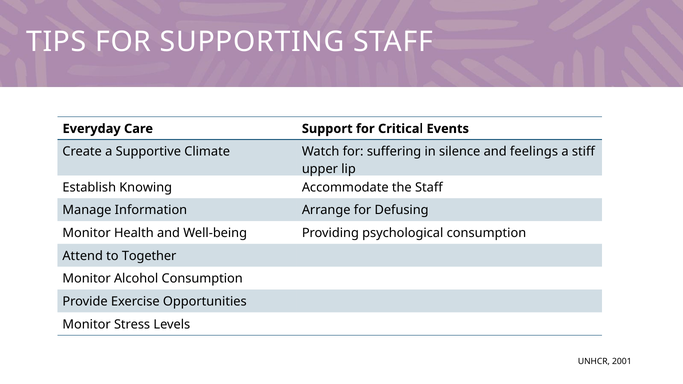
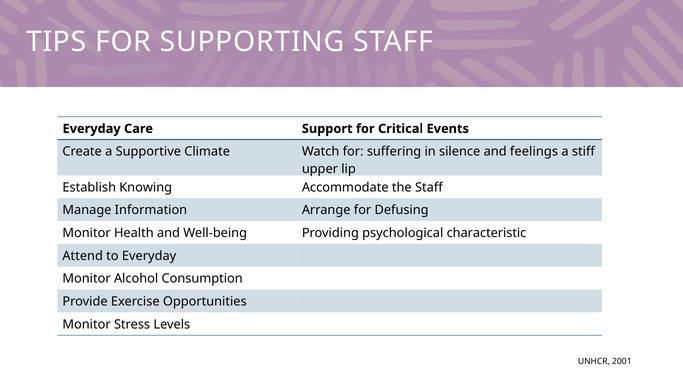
psychological consumption: consumption -> characteristic
to Together: Together -> Everyday
